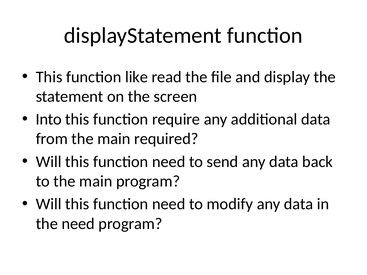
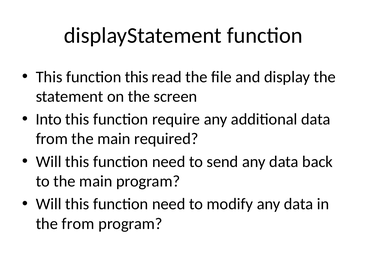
function like: like -> this
the need: need -> from
